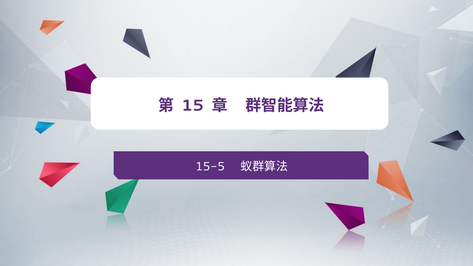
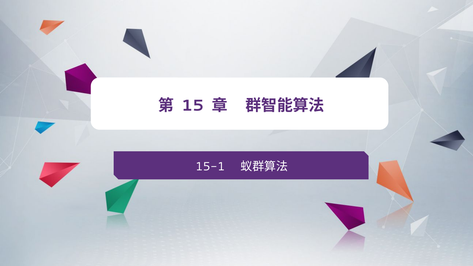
15-5: 15-5 -> 15-1
